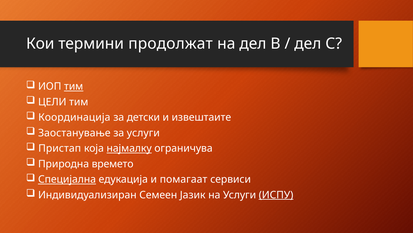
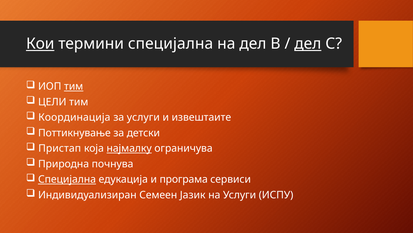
Кои underline: none -> present
термини продолжат: продолжат -> специјална
дел at (308, 44) underline: none -> present
за детски: детски -> услуги
Заостанување: Заостанување -> Поттикнување
за услуги: услуги -> детски
времето: времето -> почнува
помагаат: помагаат -> програма
ИСПУ underline: present -> none
